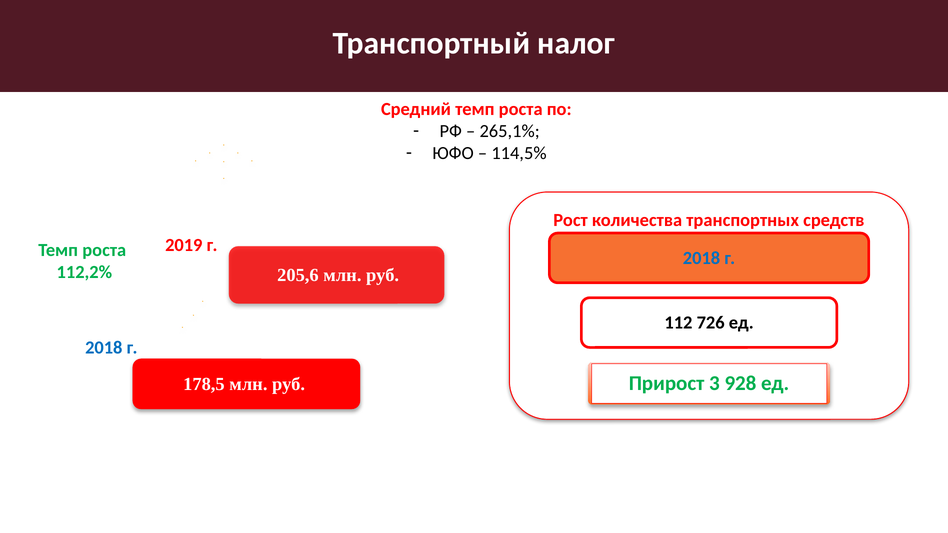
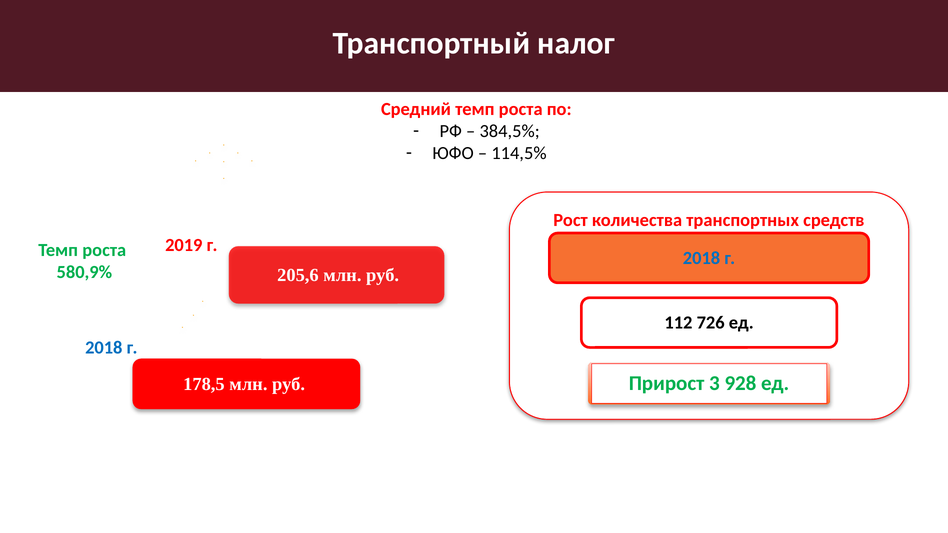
265,1%: 265,1% -> 384,5%
112,2%: 112,2% -> 580,9%
